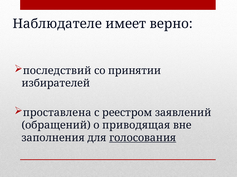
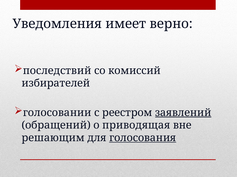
Наблюдателе: Наблюдателе -> Уведомления
принятии: принятии -> комиссий
проставлена: проставлена -> голосовании
заявлений underline: none -> present
заполнения: заполнения -> решающим
